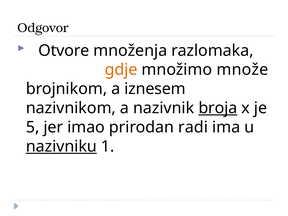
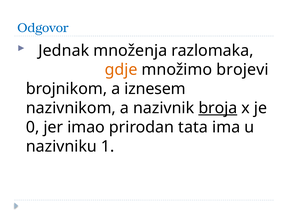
Odgovor colour: black -> blue
Otvore: Otvore -> Jednak
množe: množe -> brojevi
5: 5 -> 0
radi: radi -> tata
nazivniku underline: present -> none
